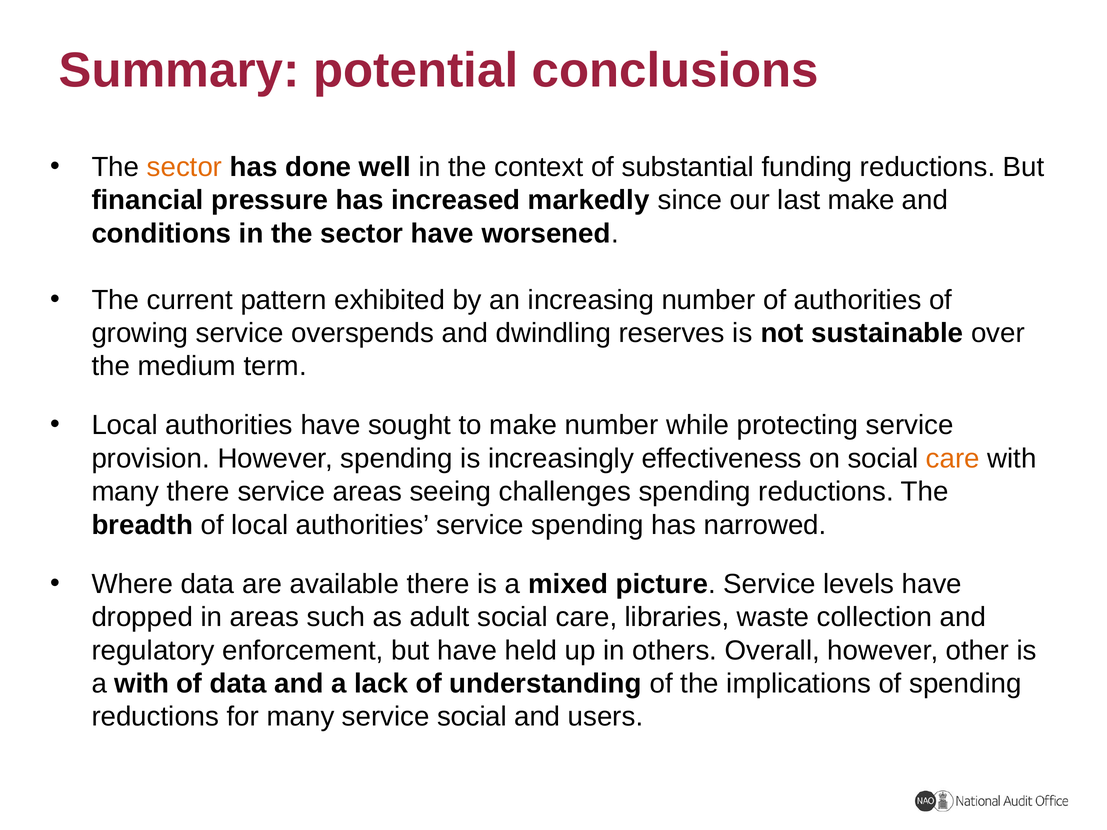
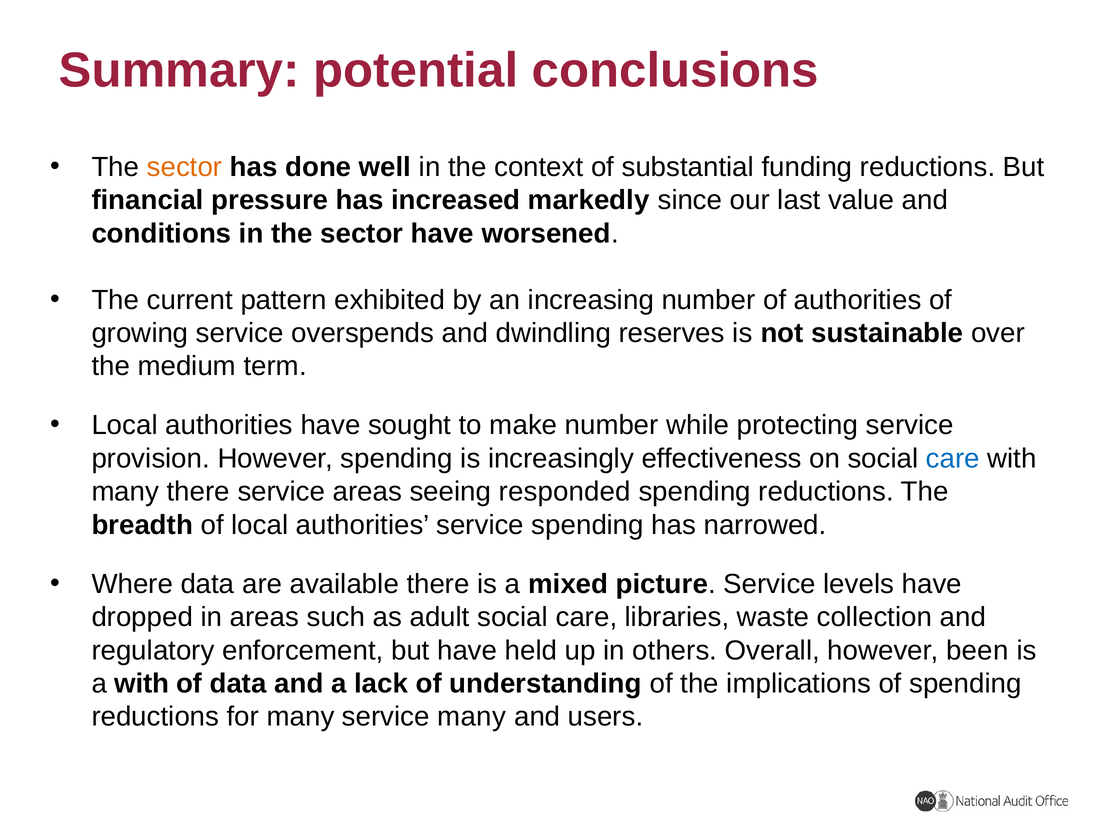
last make: make -> value
care at (953, 459) colour: orange -> blue
challenges: challenges -> responded
other: other -> been
service social: social -> many
